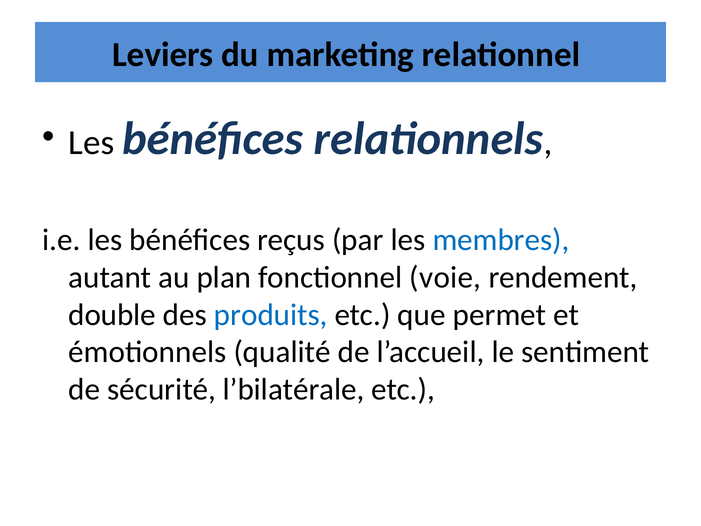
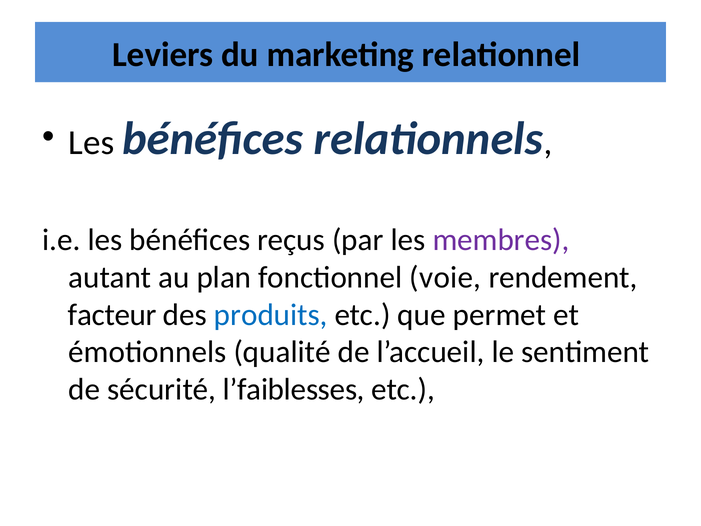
membres colour: blue -> purple
double: double -> facteur
l’bilatérale: l’bilatérale -> l’faiblesses
